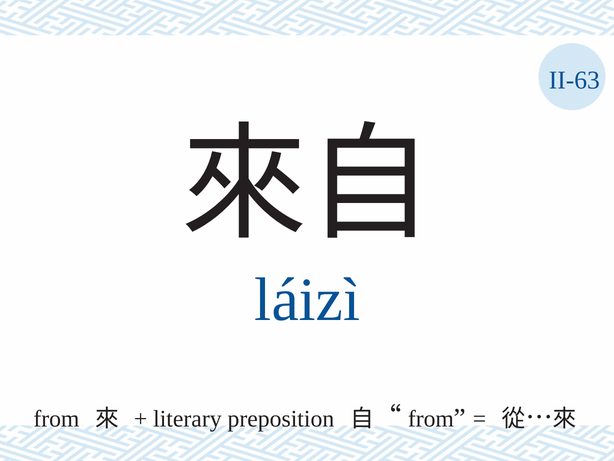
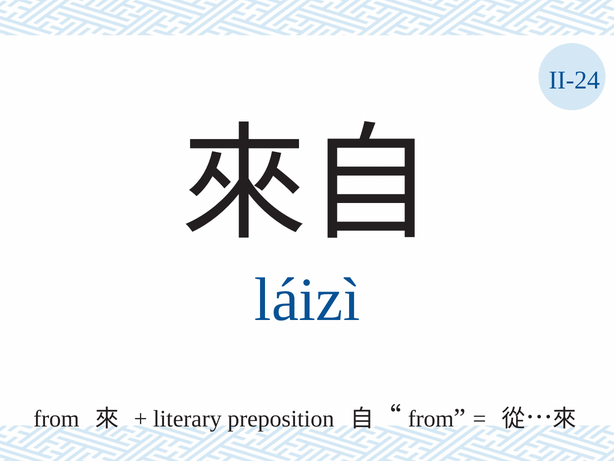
II-63: II-63 -> II-24
